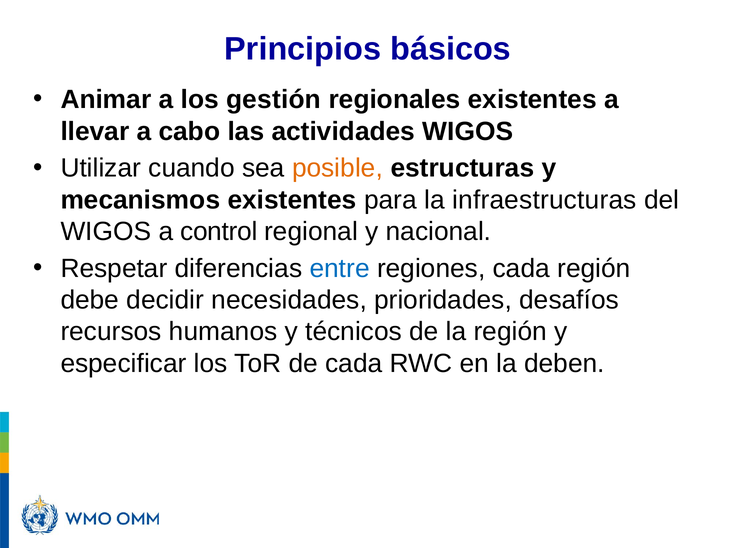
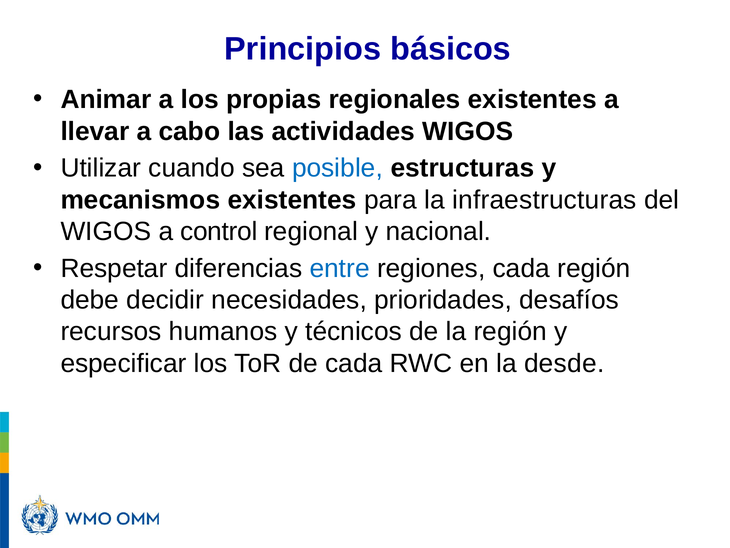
gestión: gestión -> propias
posible colour: orange -> blue
deben: deben -> desde
